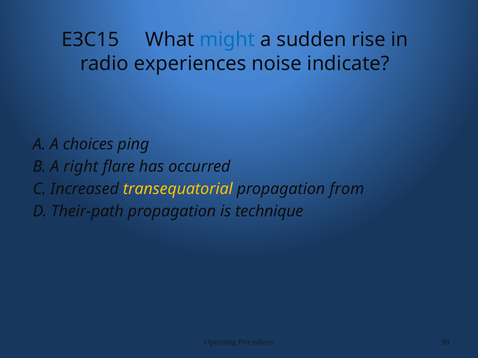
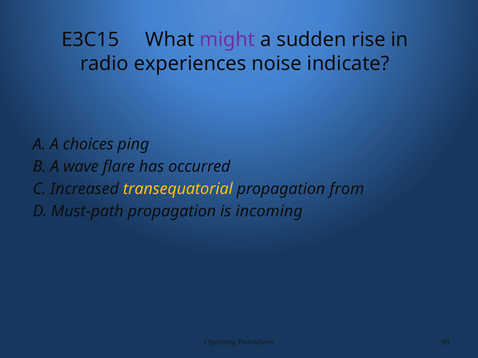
might colour: blue -> purple
right: right -> wave
Their-path: Their-path -> Must-path
technique: technique -> incoming
